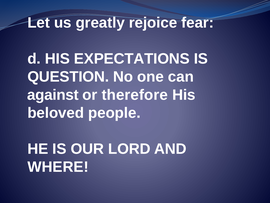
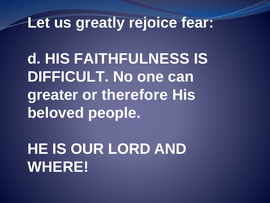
EXPECTATIONS: EXPECTATIONS -> FAITHFULNESS
QUESTION: QUESTION -> DIFFICULT
against: against -> greater
